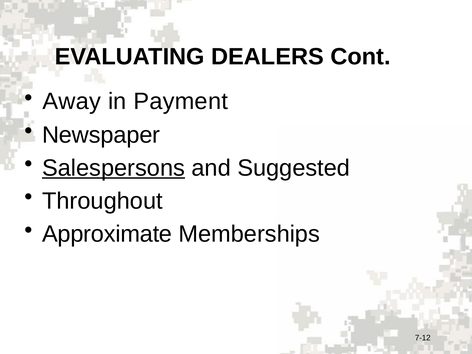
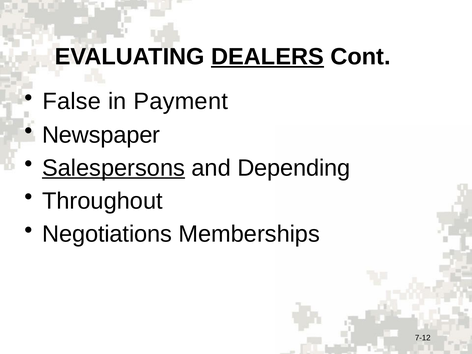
DEALERS underline: none -> present
Away: Away -> False
Suggested: Suggested -> Depending
Approximate: Approximate -> Negotiations
